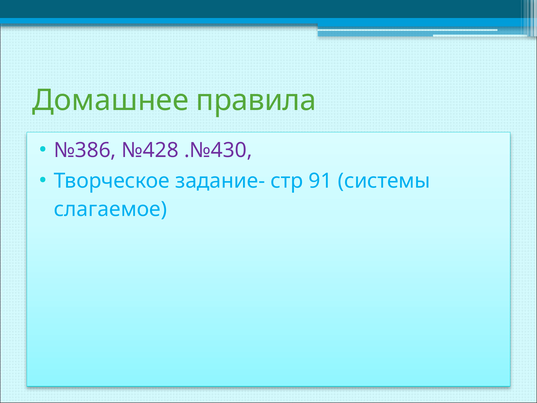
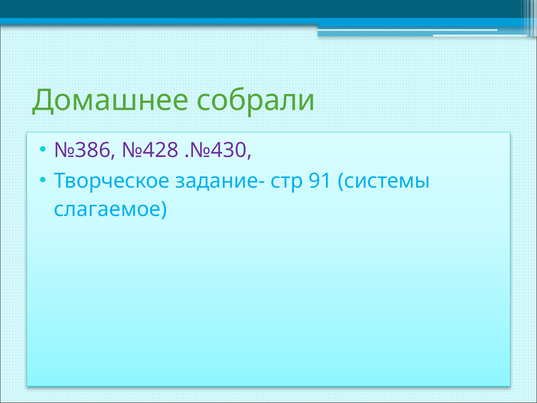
правила: правила -> собрали
